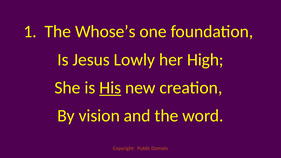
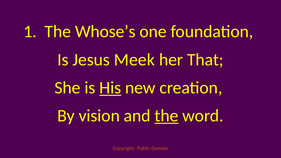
Lowly: Lowly -> Meek
High: High -> That
the at (166, 116) underline: none -> present
